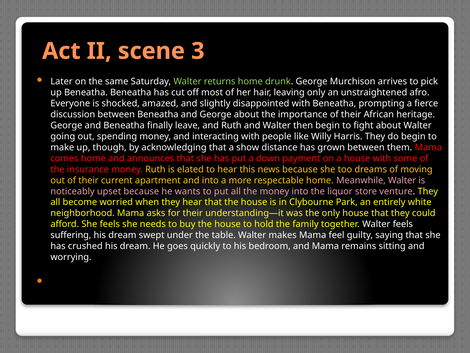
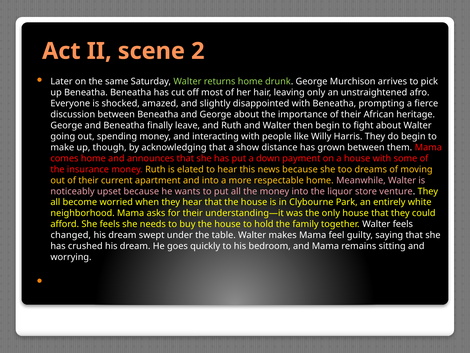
3: 3 -> 2
suffering: suffering -> changed
